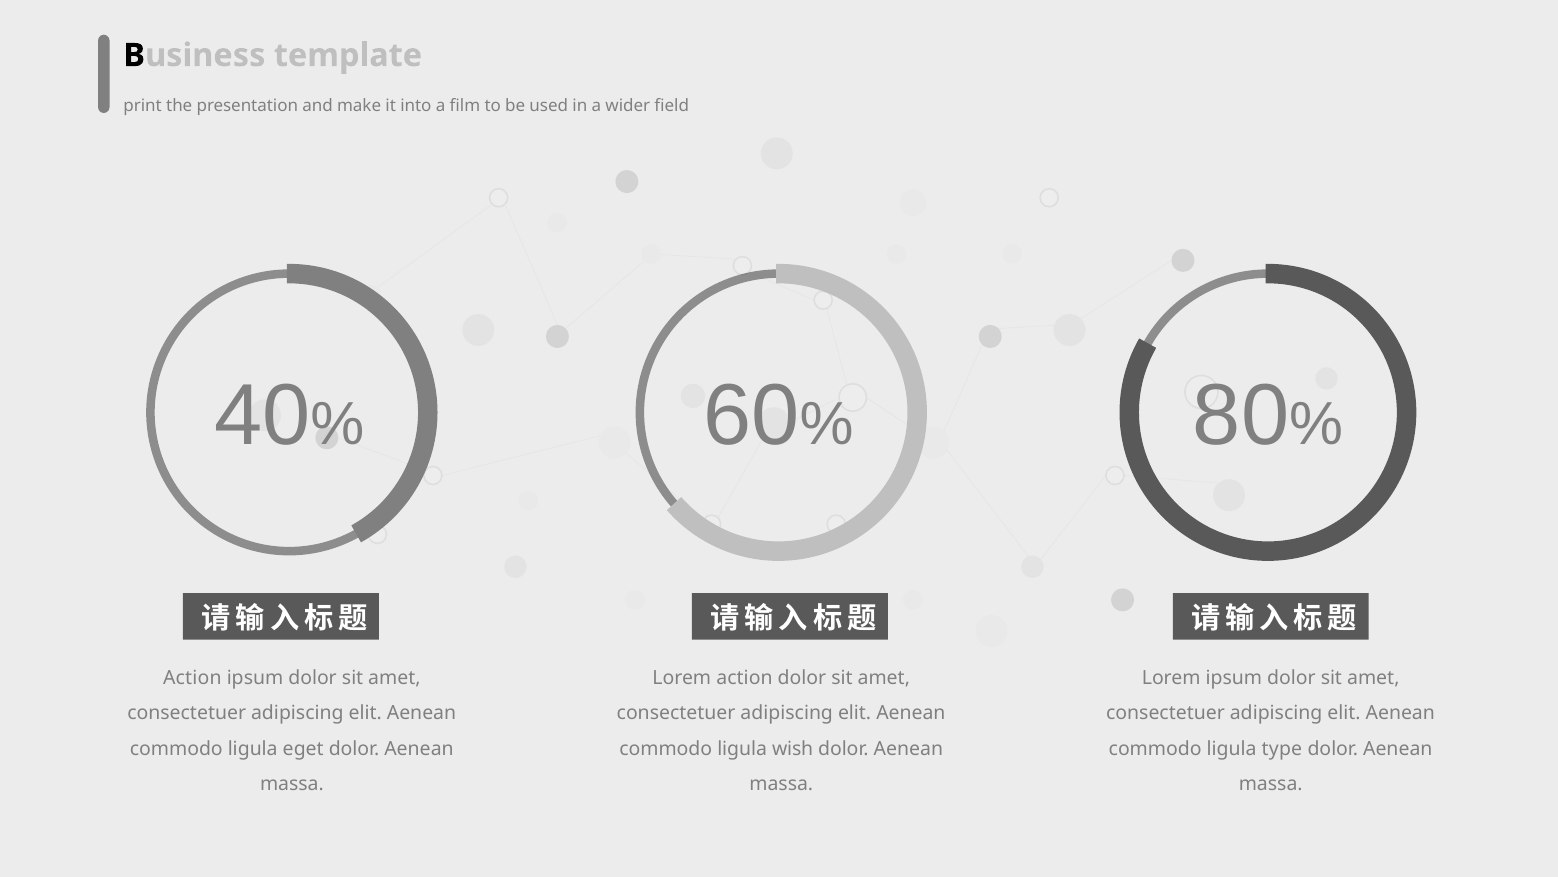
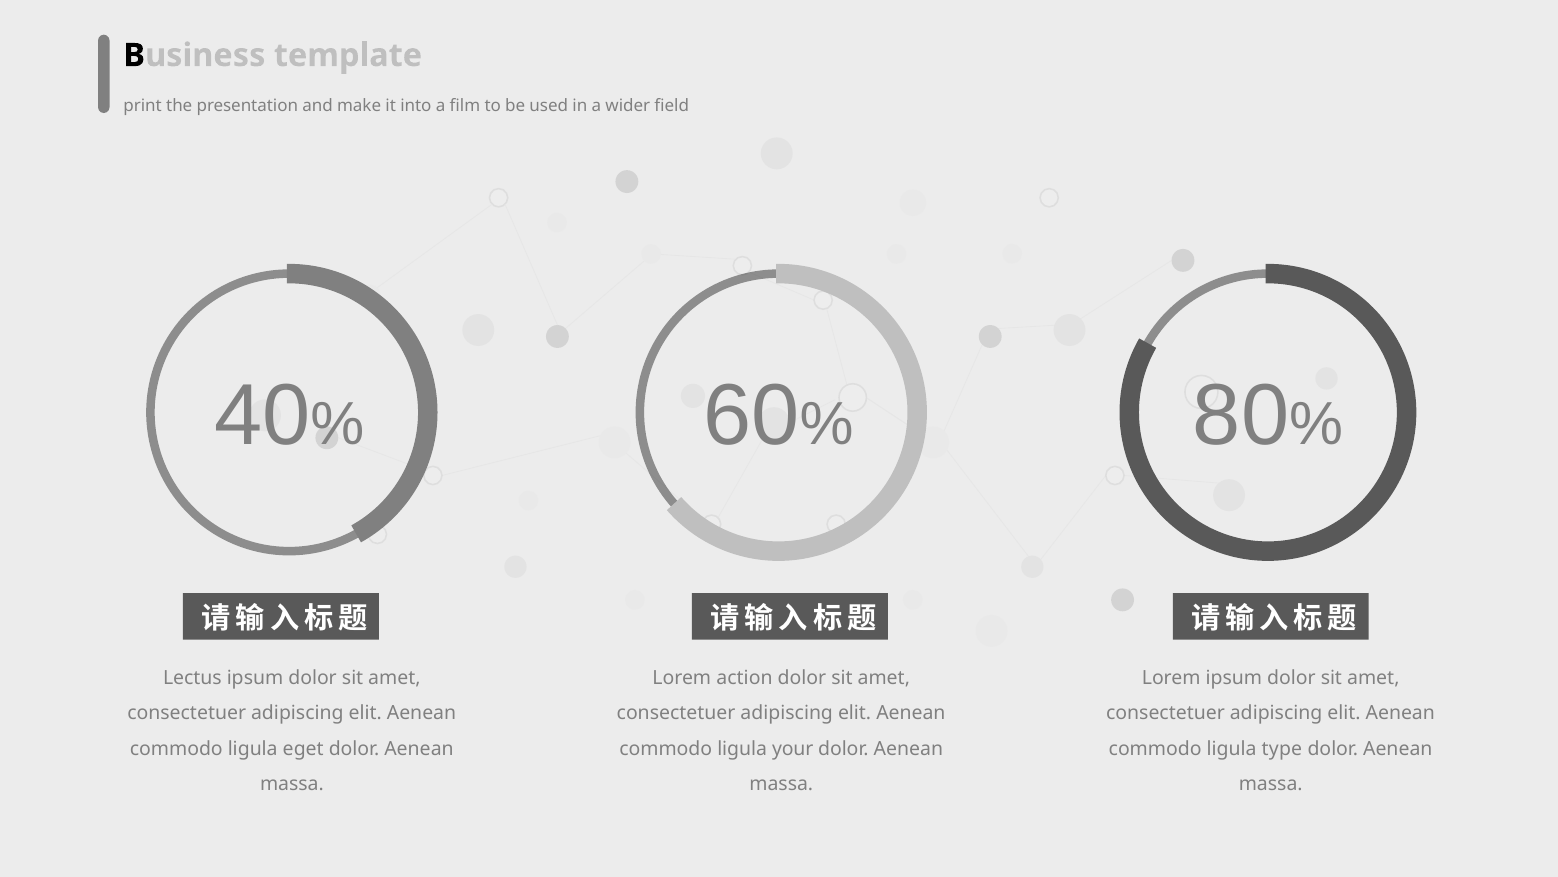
Action at (192, 678): Action -> Lectus
wish: wish -> your
